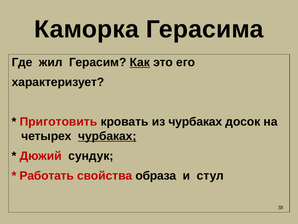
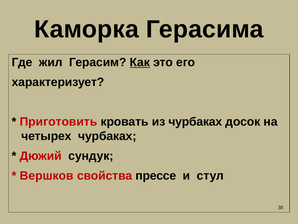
чурбаках at (107, 136) underline: present -> none
Работать: Работать -> Вершков
образа: образа -> прессе
